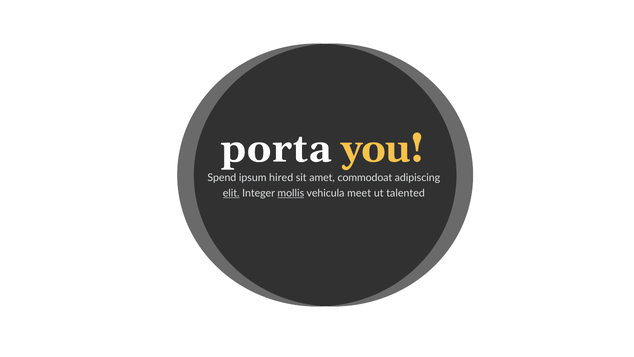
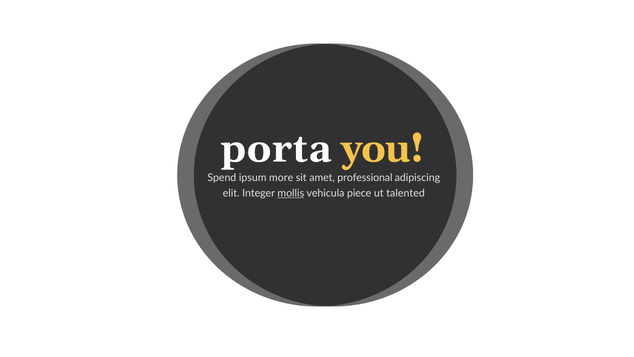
hired: hired -> more
commodoat: commodoat -> professional
elit underline: present -> none
meet: meet -> piece
